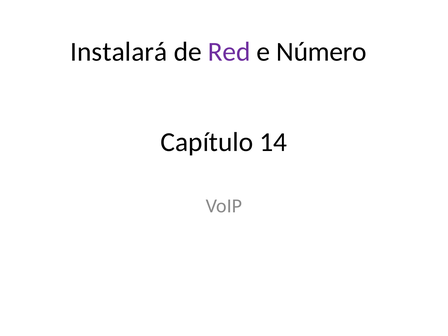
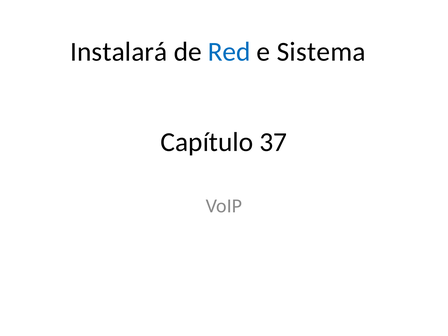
Red colour: purple -> blue
Número: Número -> Sistema
14: 14 -> 37
